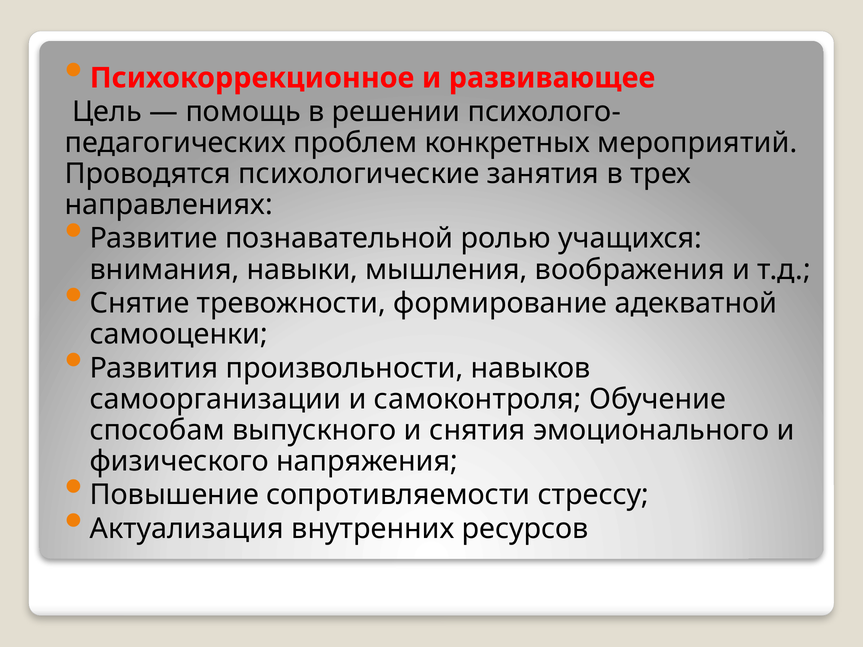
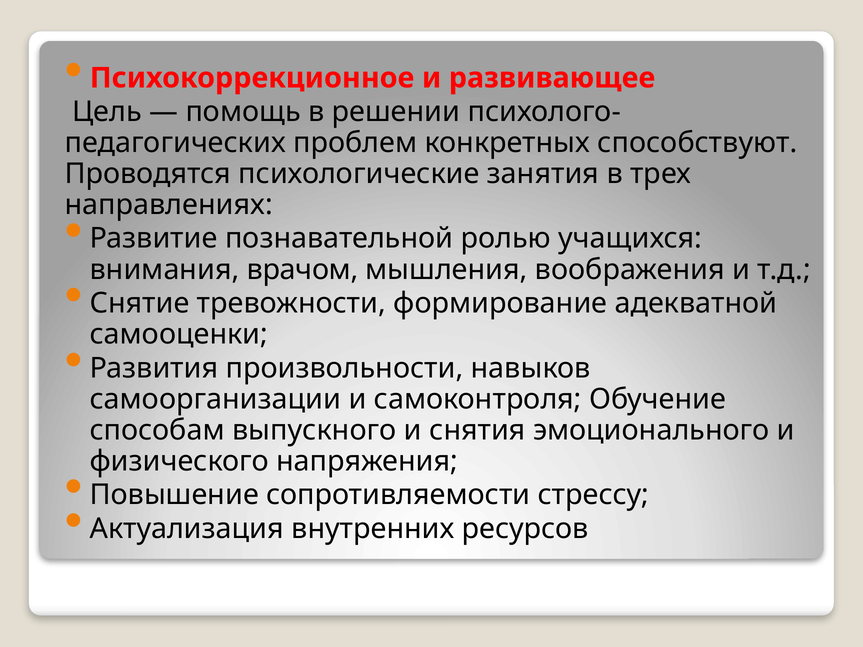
мероприятий: мероприятий -> способствуют
навыки: навыки -> врачом
